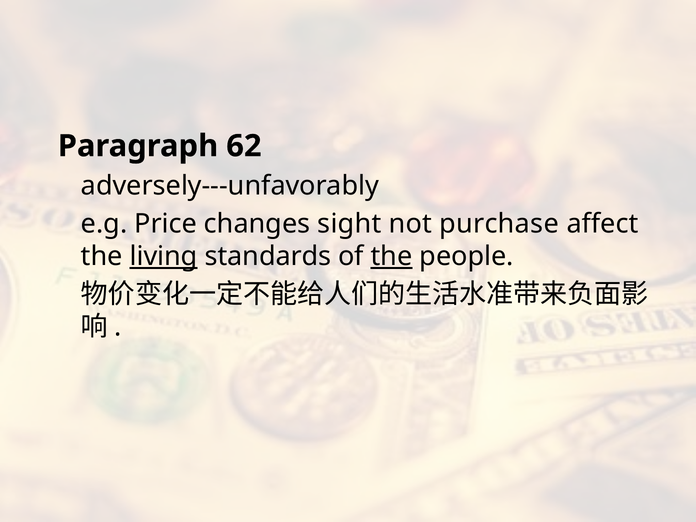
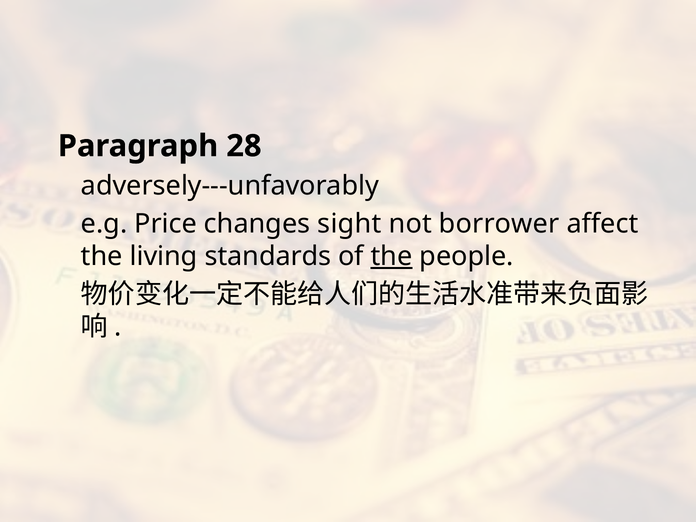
62: 62 -> 28
purchase: purchase -> borrower
living underline: present -> none
